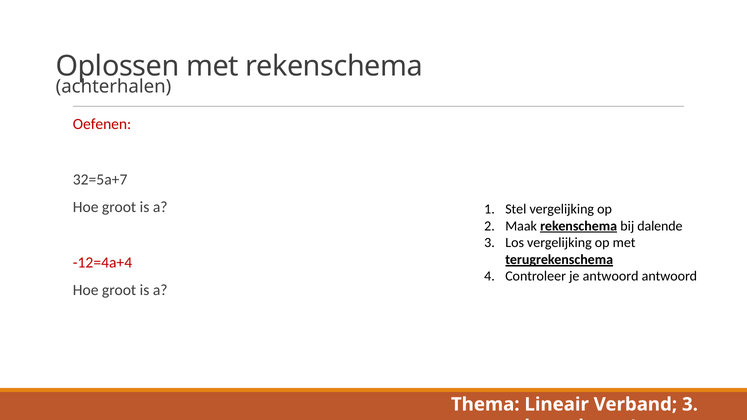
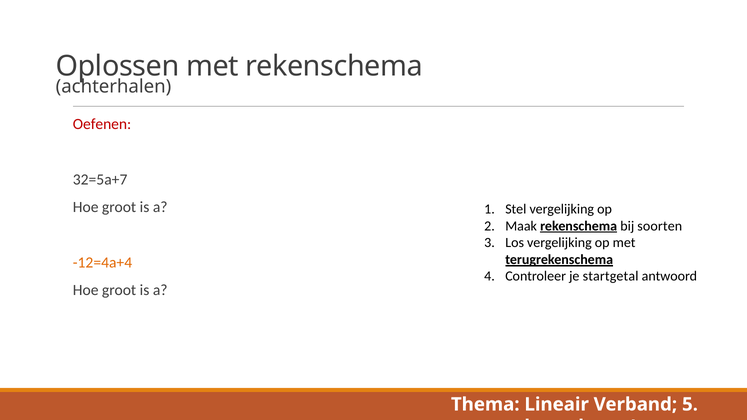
dalende: dalende -> soorten
-12=4a+4 colour: red -> orange
je antwoord: antwoord -> startgetal
Verband 3: 3 -> 5
